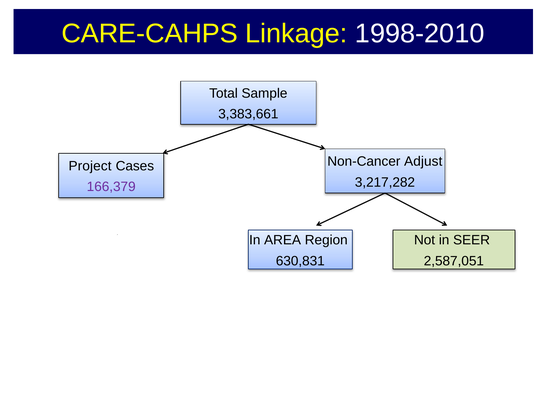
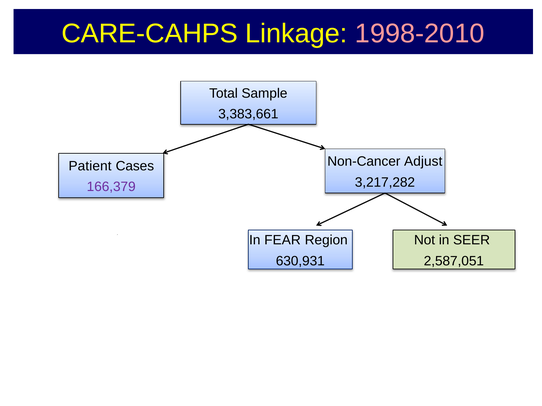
1998-2010 colour: white -> pink
Project: Project -> Patient
AREA: AREA -> FEAR
630,831: 630,831 -> 630,931
